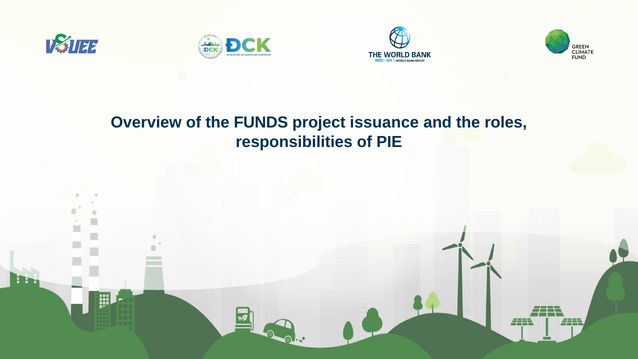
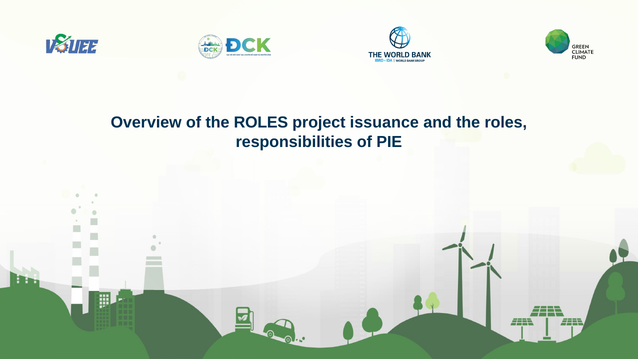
of the FUNDS: FUNDS -> ROLES
